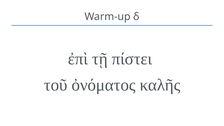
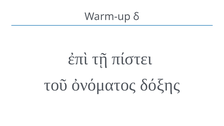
καλῆς: καλῆς -> δόξης
